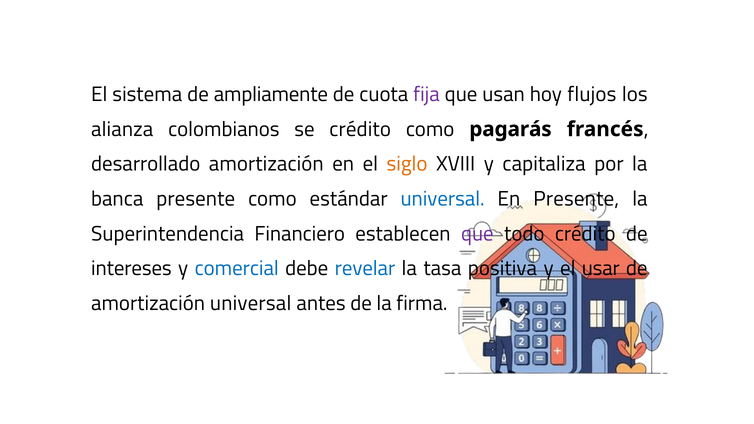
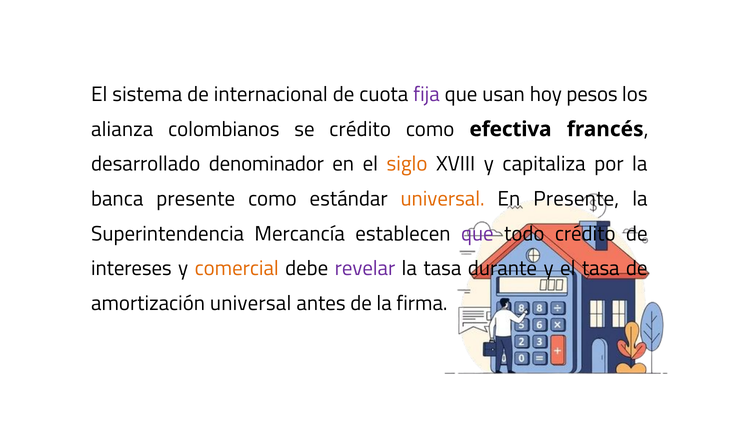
ampliamente: ampliamente -> internacional
flujos: flujos -> pesos
pagarás: pagarás -> efectiva
desarrollado amortización: amortización -> denominador
universal at (443, 199) colour: blue -> orange
Financiero: Financiero -> Mercancía
comercial colour: blue -> orange
revelar colour: blue -> purple
positiva: positiva -> durante
el usar: usar -> tasa
